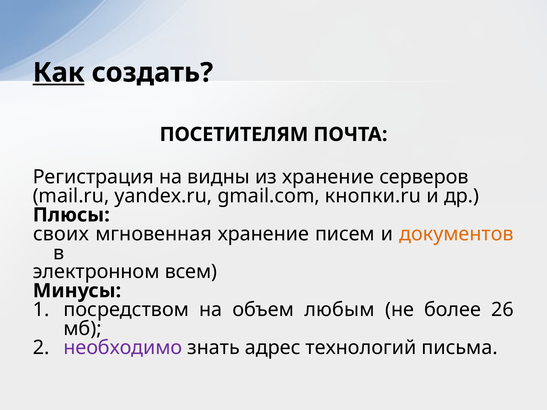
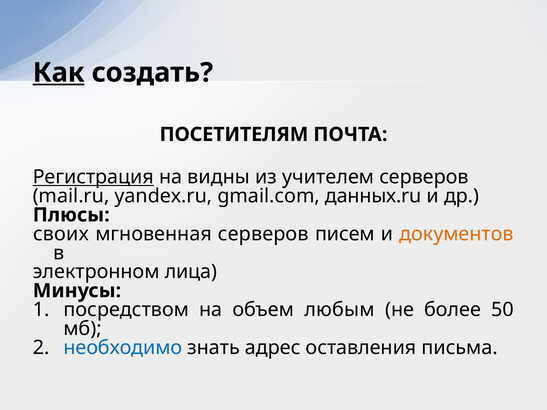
Регистрация underline: none -> present
из хранение: хранение -> учителем
кнопки.ru: кнопки.ru -> данных.ru
мгновенная хранение: хранение -> серверов
всем: всем -> лица
26: 26 -> 50
необходимо colour: purple -> blue
технологий: технологий -> оставления
